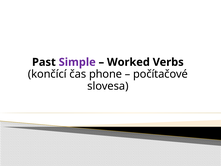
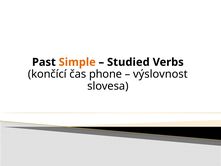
Simple colour: purple -> orange
Worked: Worked -> Studied
počítačové: počítačové -> výslovnost
